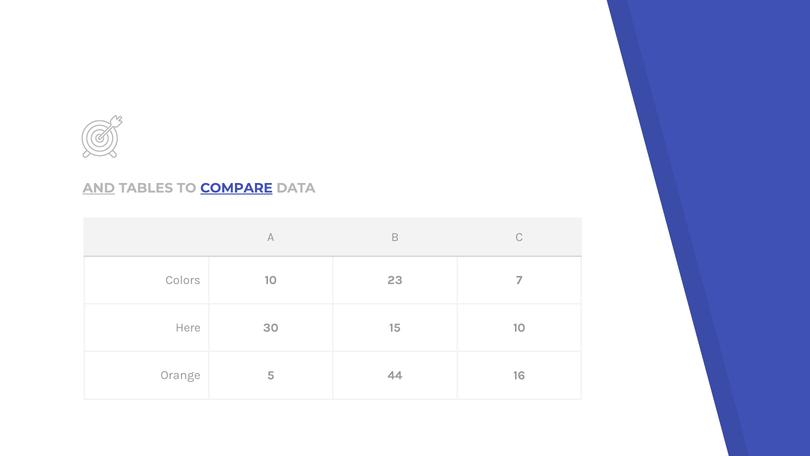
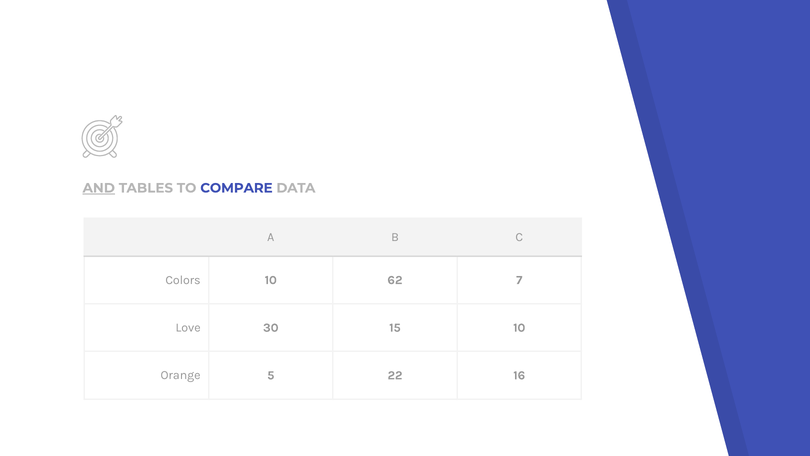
COMPARE underline: present -> none
23: 23 -> 62
Here: Here -> Love
44: 44 -> 22
